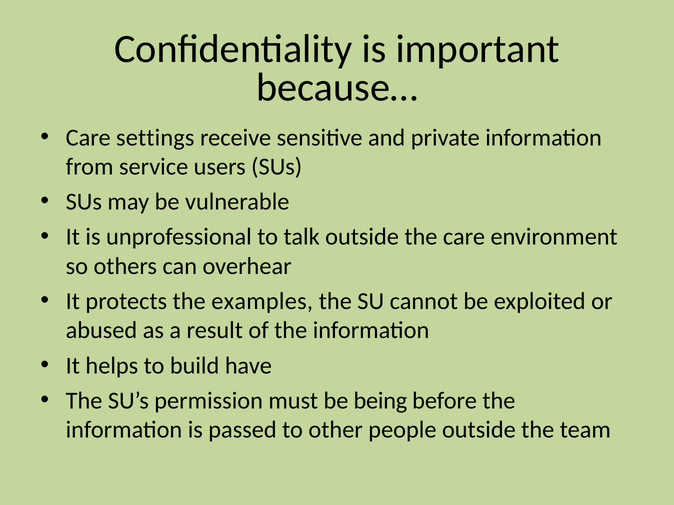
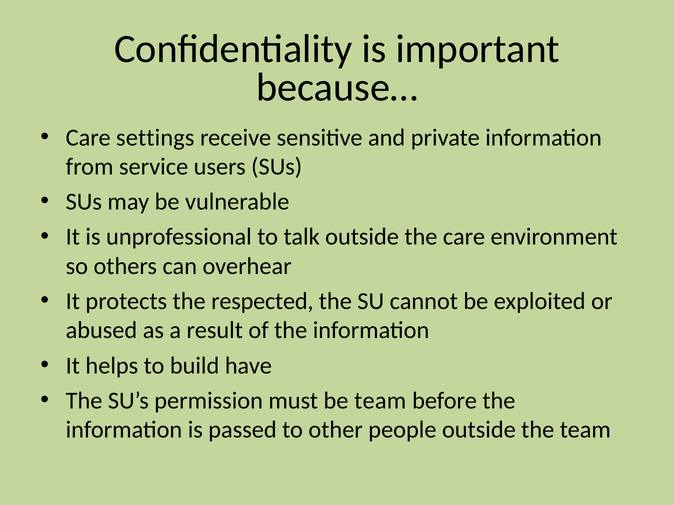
examples: examples -> respected
be being: being -> team
